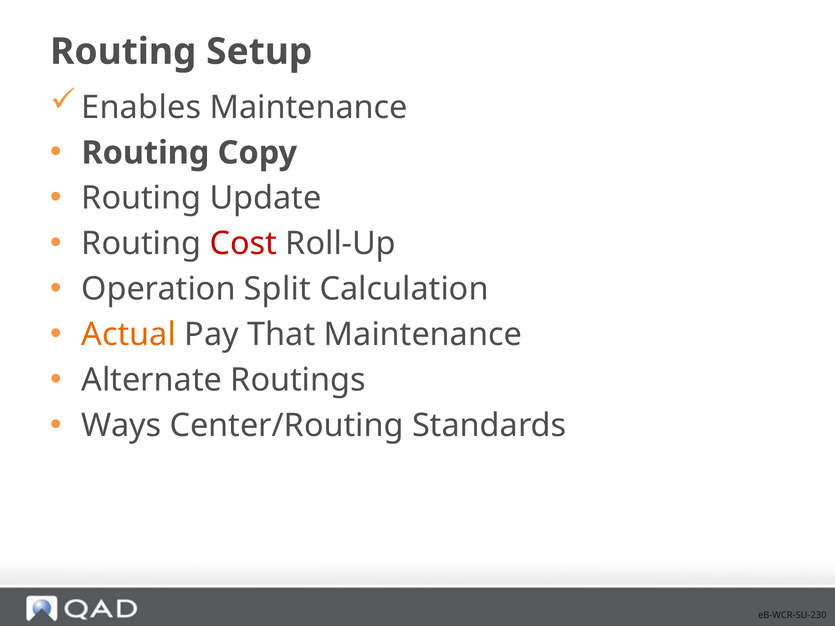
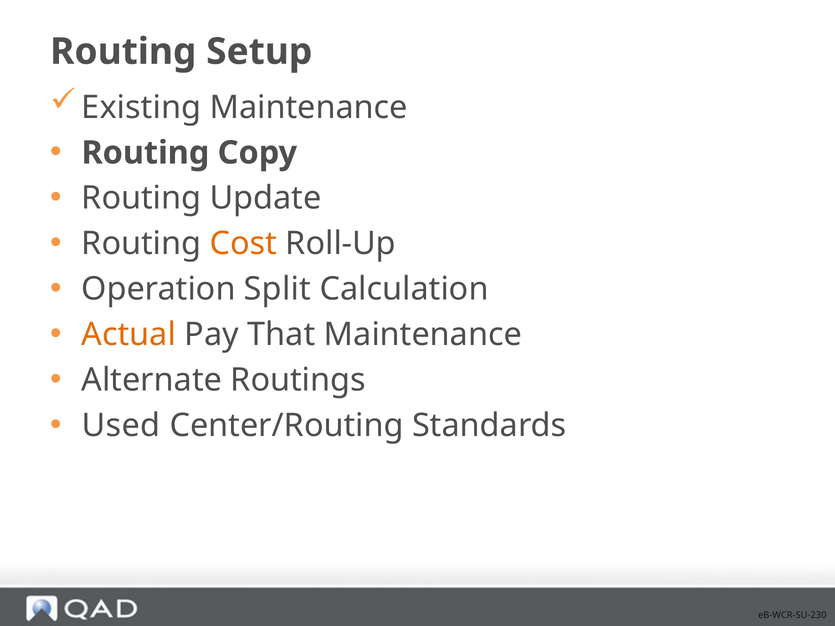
Enables: Enables -> Existing
Cost colour: red -> orange
Ways: Ways -> Used
